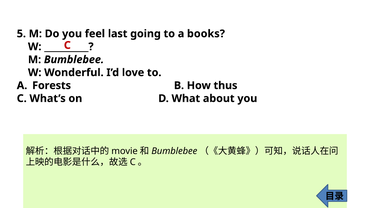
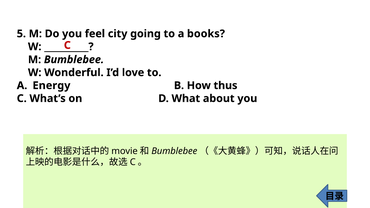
last: last -> city
Forests: Forests -> Energy
